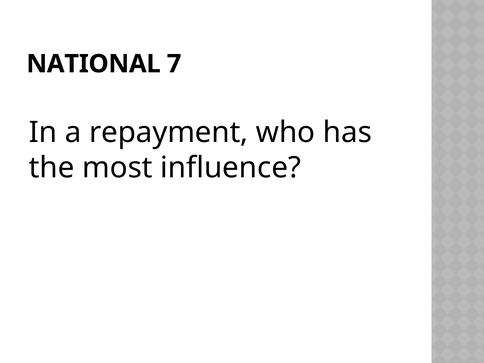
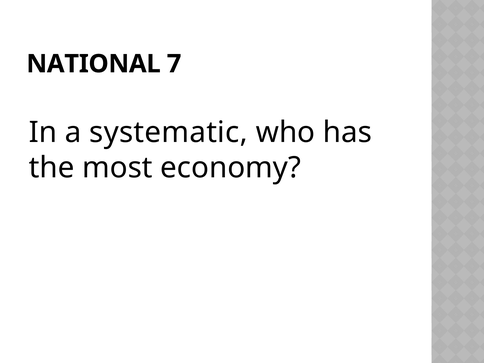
repayment: repayment -> systematic
influence: influence -> economy
